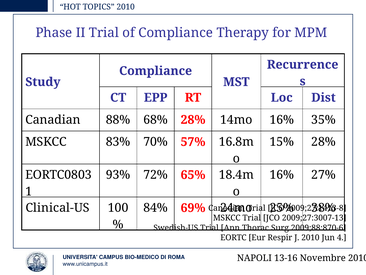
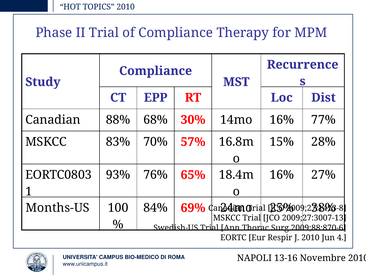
68% 28%: 28% -> 30%
35%: 35% -> 77%
72%: 72% -> 76%
Clinical-US: Clinical-US -> Months-US
